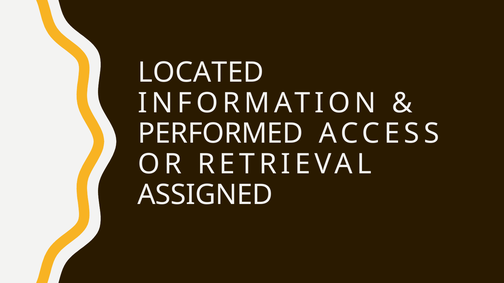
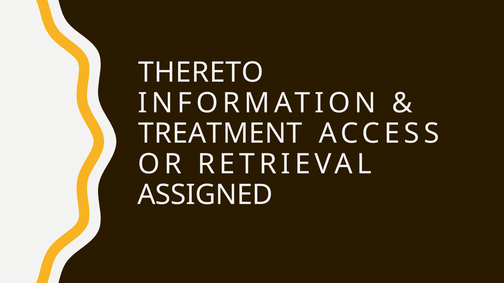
LOCATED: LOCATED -> THERETO
PERFORMED: PERFORMED -> TREATMENT
